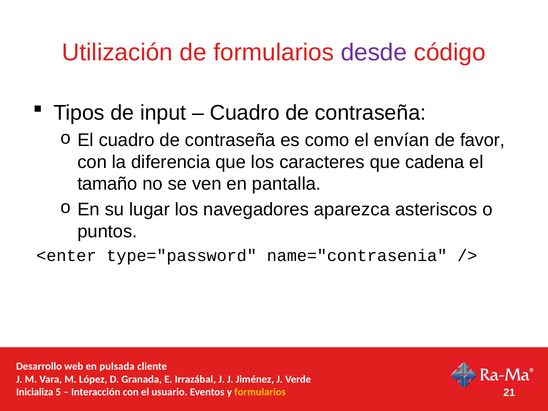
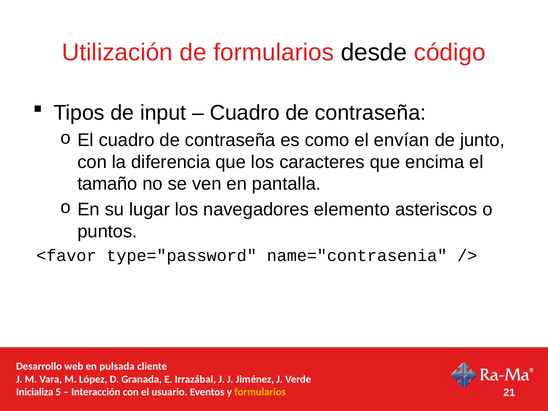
desde colour: purple -> black
favor: favor -> junto
cadena: cadena -> encima
aparezca: aparezca -> elemento
<enter: <enter -> <favor
